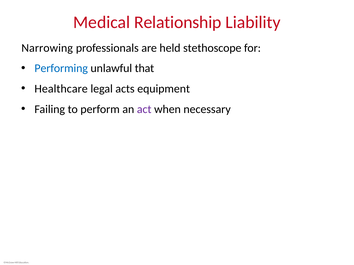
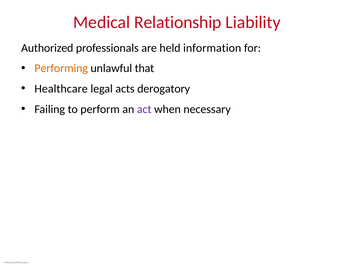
Narrowing: Narrowing -> Authorized
stethoscope: stethoscope -> information
Performing colour: blue -> orange
equipment: equipment -> derogatory
